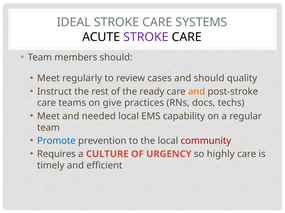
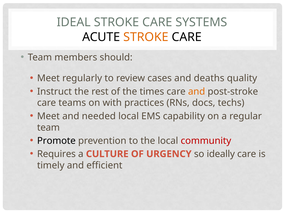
STROKE at (146, 37) colour: purple -> orange
and should: should -> deaths
ready: ready -> times
give: give -> with
Promote colour: blue -> black
highly: highly -> ideally
